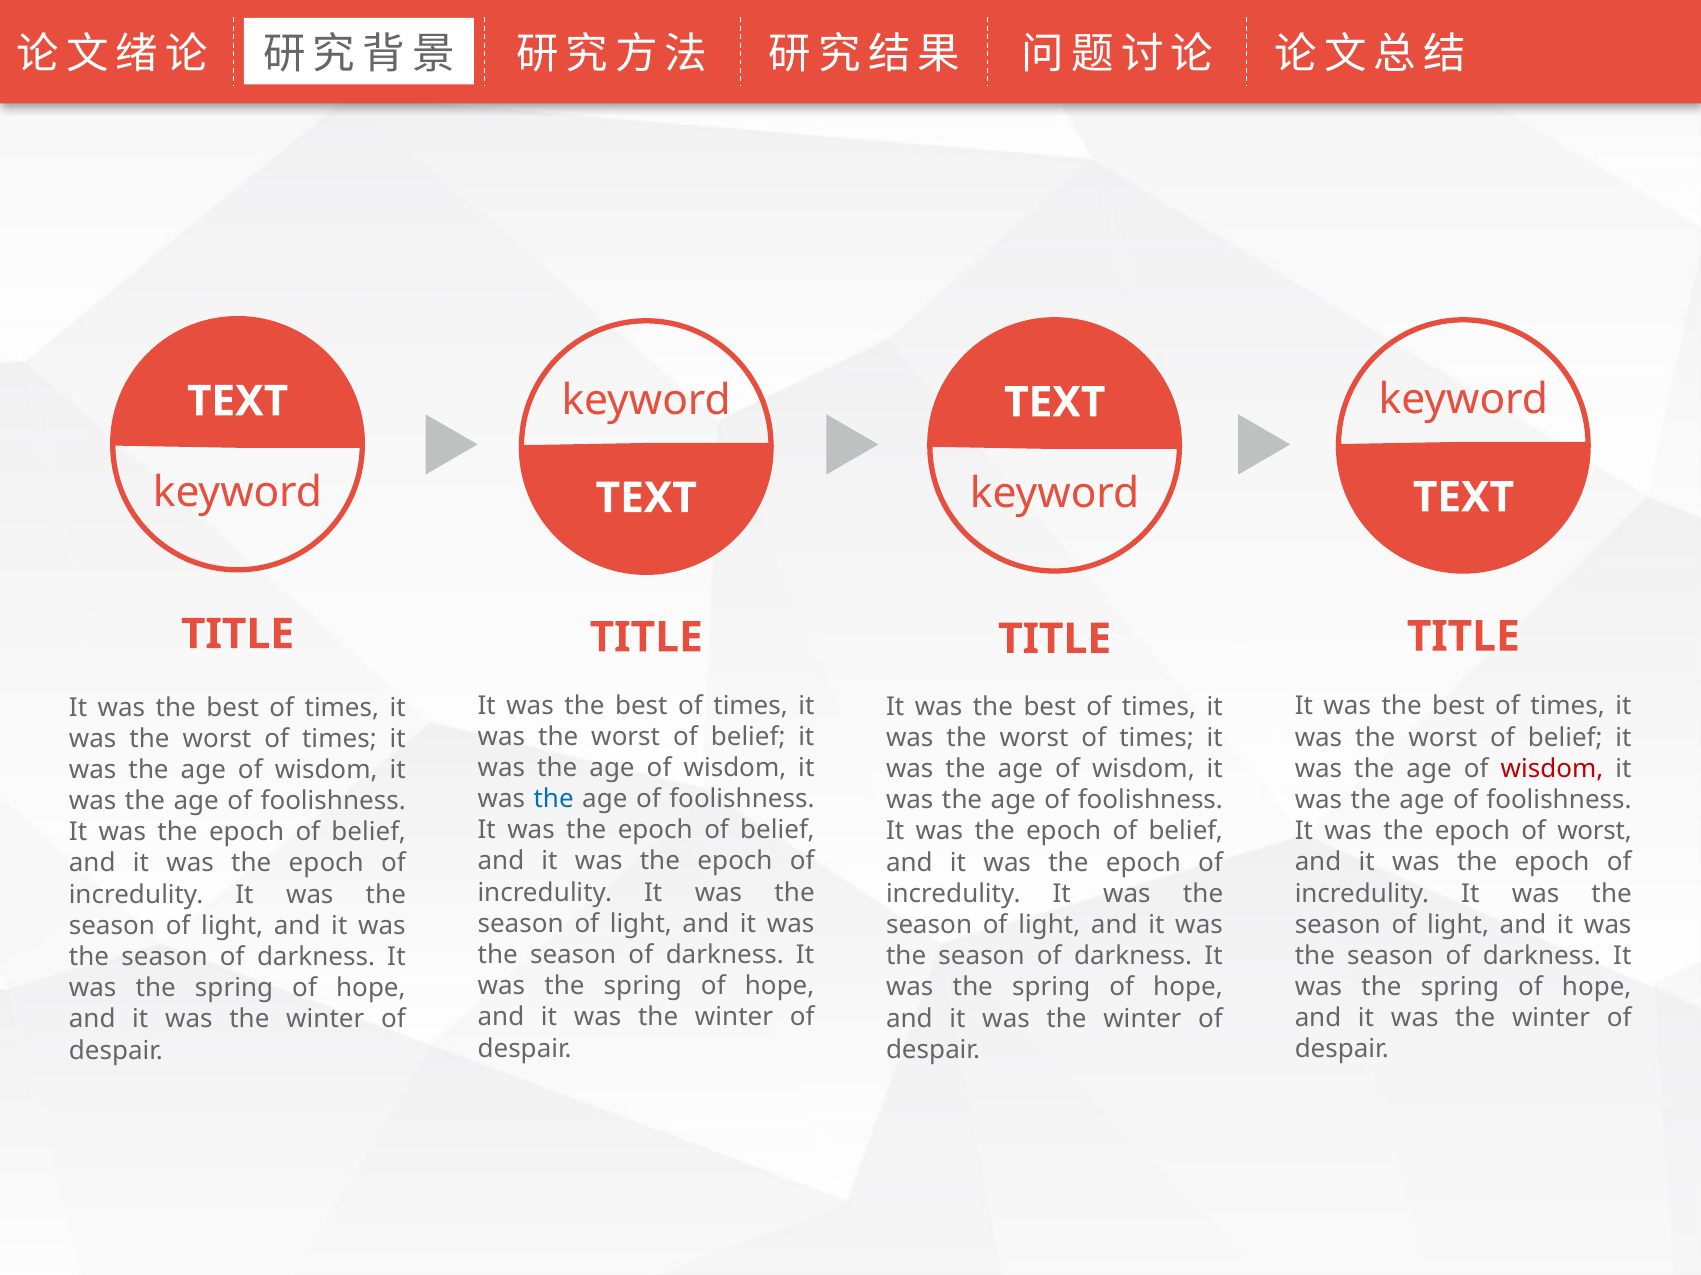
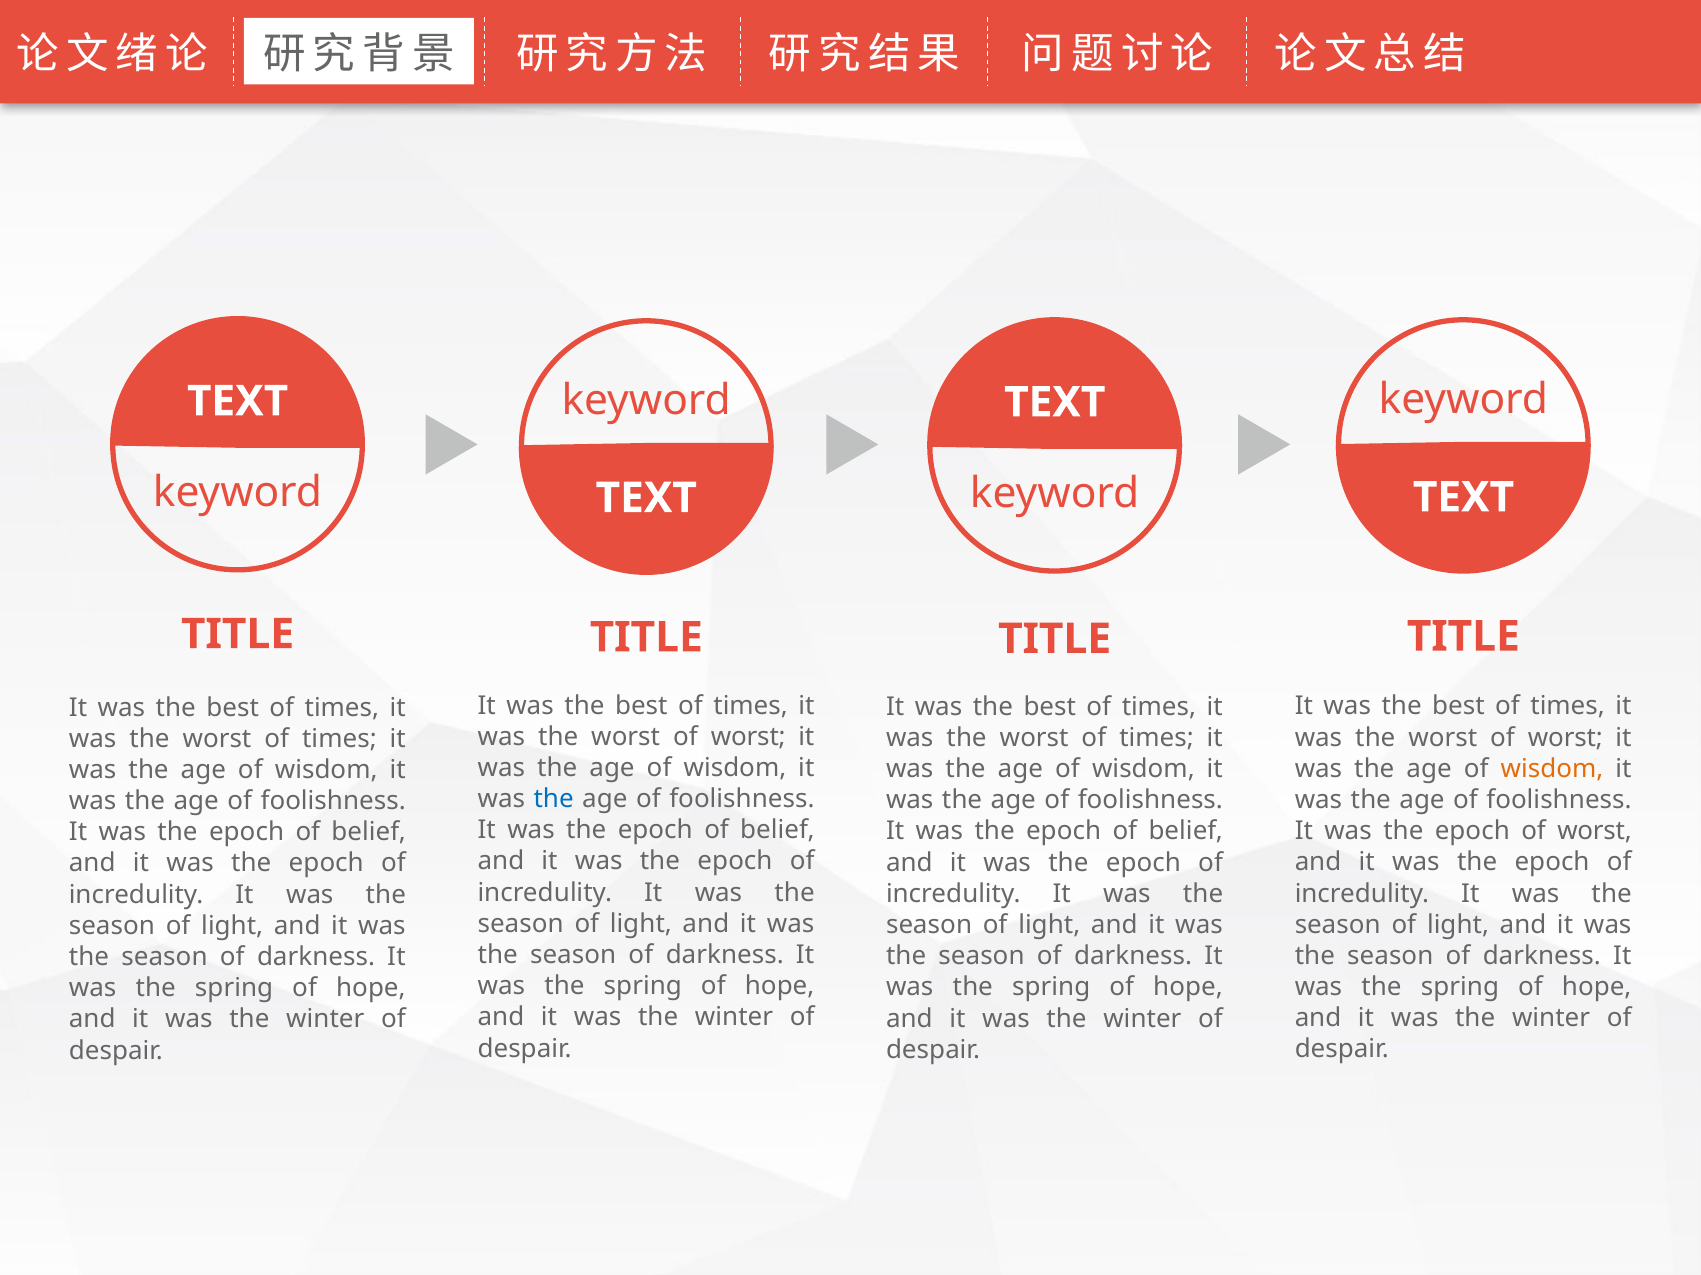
belief at (748, 737): belief -> worst
belief at (1565, 738): belief -> worst
wisdom at (1552, 769) colour: red -> orange
